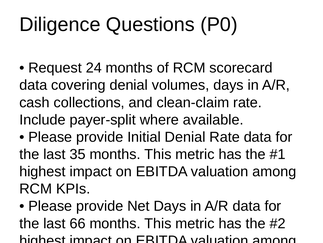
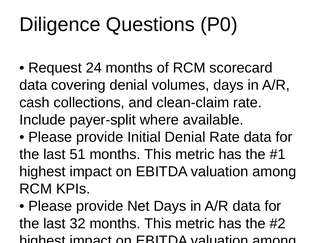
35: 35 -> 51
66: 66 -> 32
